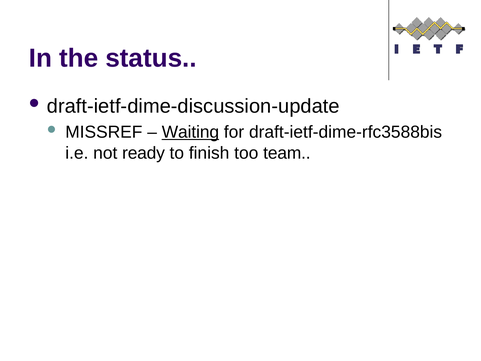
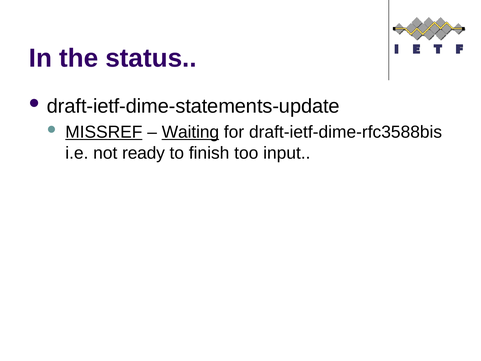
draft-ietf-dime-discussion-update: draft-ietf-dime-discussion-update -> draft-ietf-dime-statements-update
MISSREF underline: none -> present
team: team -> input
